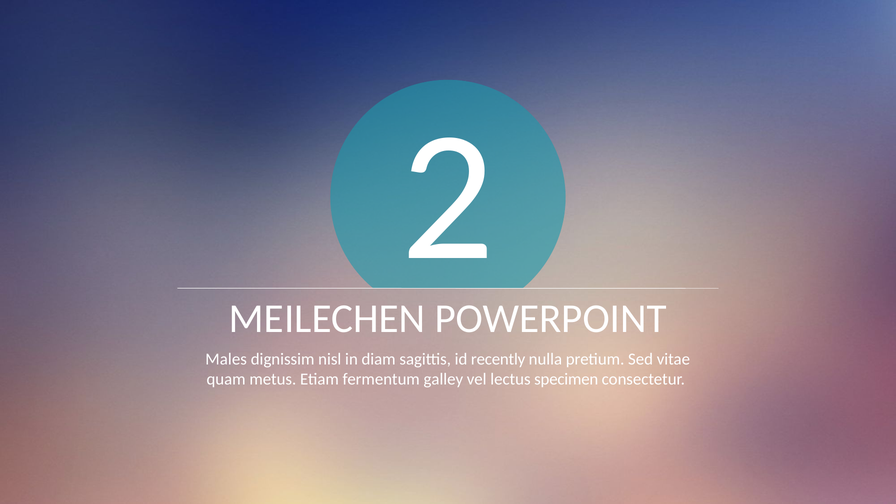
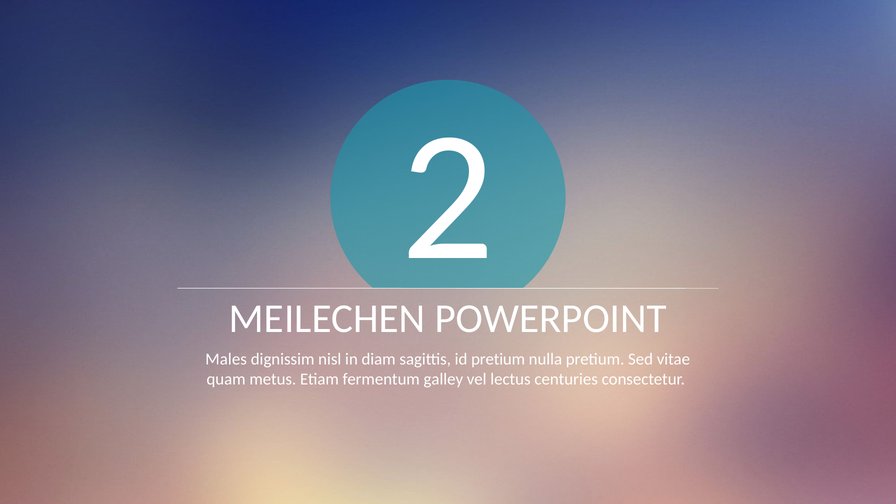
id recently: recently -> pretium
specimen: specimen -> centuries
